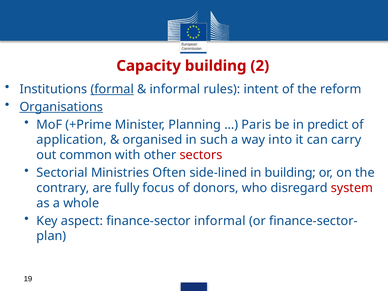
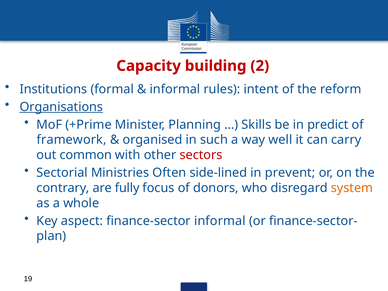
formal underline: present -> none
Paris: Paris -> Skills
application: application -> framework
into: into -> well
in building: building -> prevent
system colour: red -> orange
